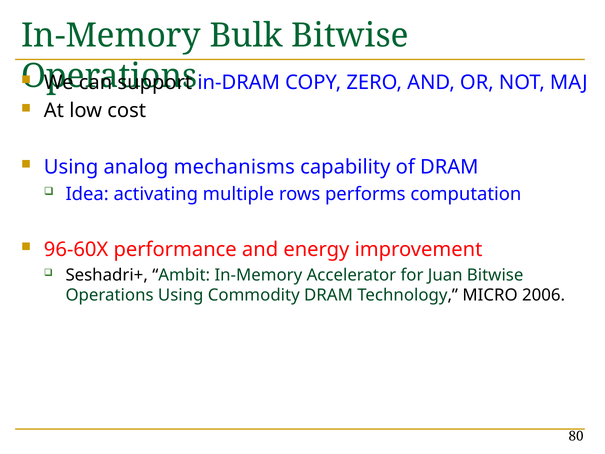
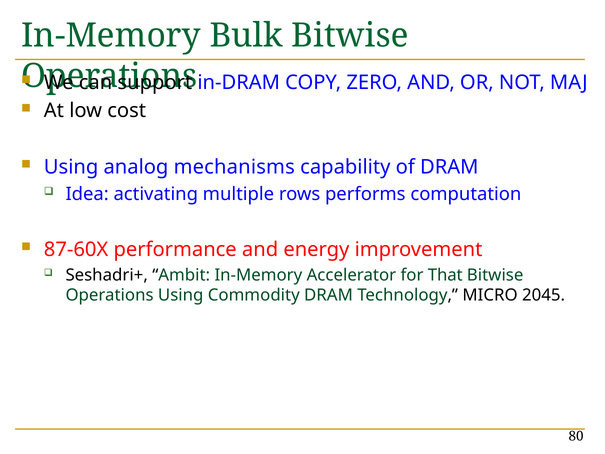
96-60X: 96-60X -> 87-60X
Juan: Juan -> That
2006: 2006 -> 2045
